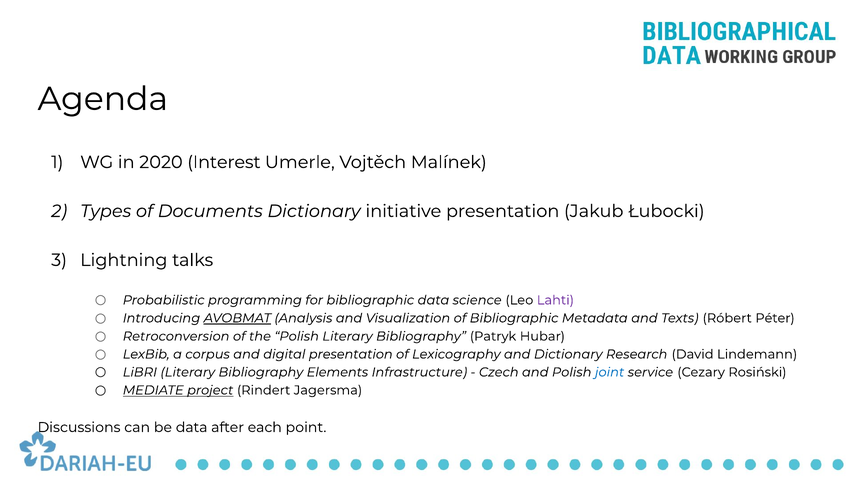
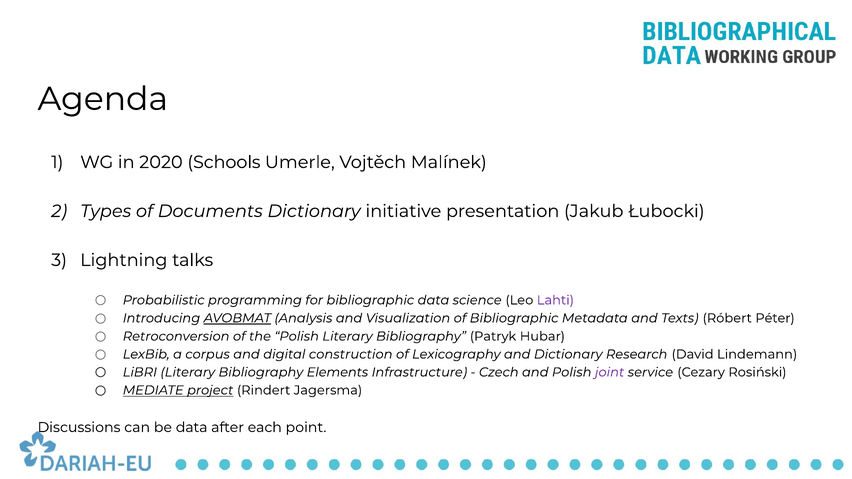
Interest: Interest -> Schools
digital presentation: presentation -> construction
joint colour: blue -> purple
